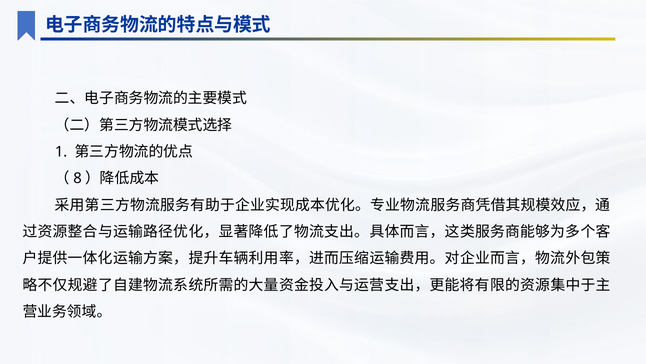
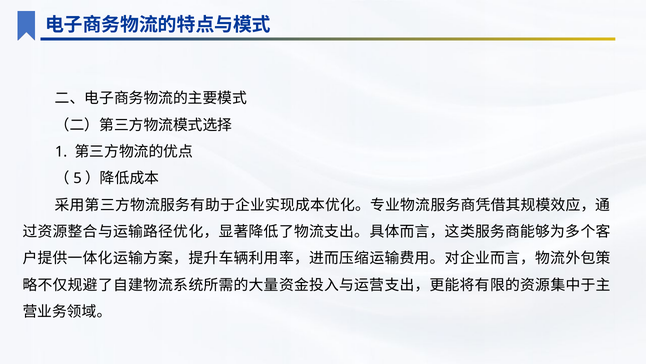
8: 8 -> 5
